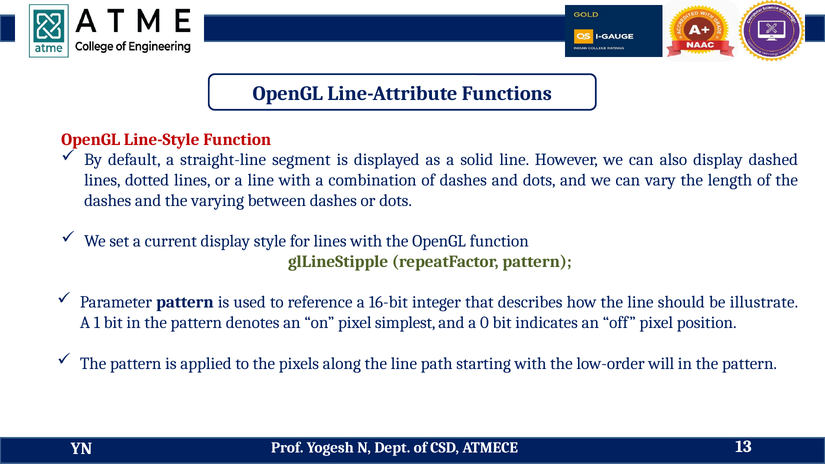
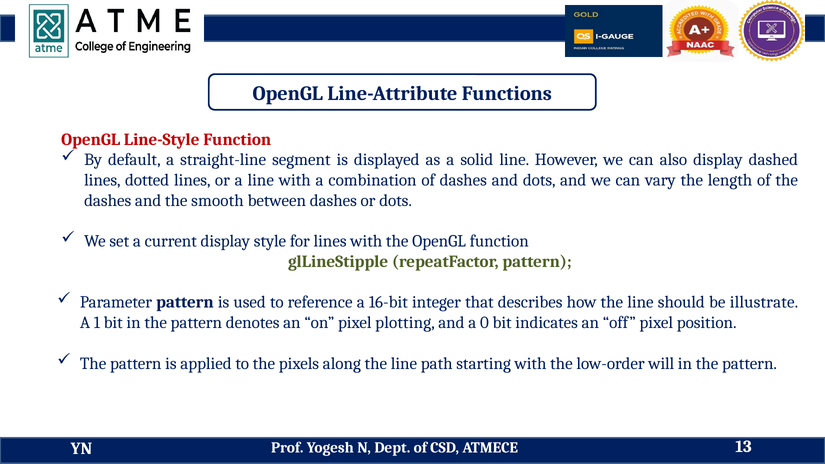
varying: varying -> smooth
simplest: simplest -> plotting
